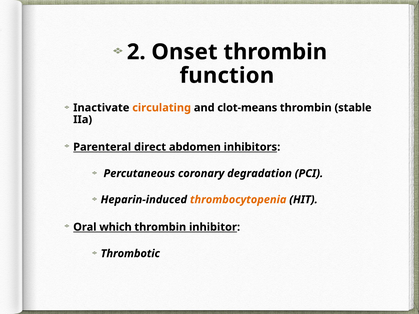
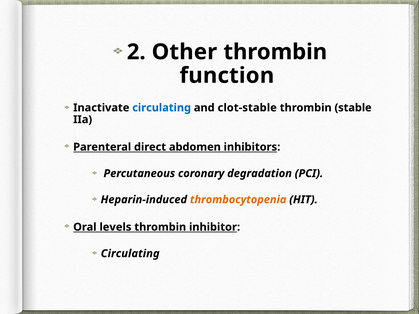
Onset: Onset -> Other
circulating at (162, 108) colour: orange -> blue
clot-means: clot-means -> clot-stable
which: which -> levels
Thrombotic at (130, 254): Thrombotic -> Circulating
